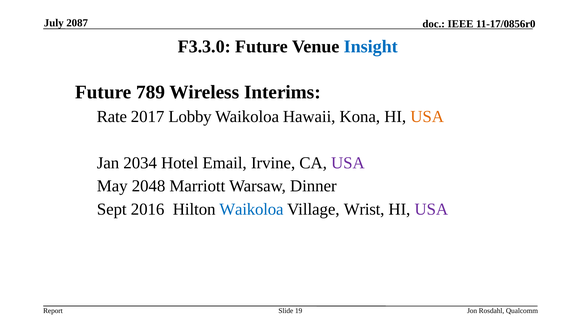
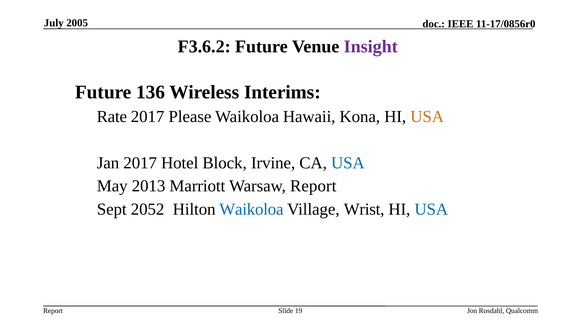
2087: 2087 -> 2005
F3.3.0: F3.3.0 -> F3.6.2
Insight colour: blue -> purple
789: 789 -> 136
Lobby: Lobby -> Please
Jan 2034: 2034 -> 2017
Email: Email -> Block
USA at (348, 163) colour: purple -> blue
2048: 2048 -> 2013
Warsaw Dinner: Dinner -> Report
2016: 2016 -> 2052
USA at (431, 209) colour: purple -> blue
